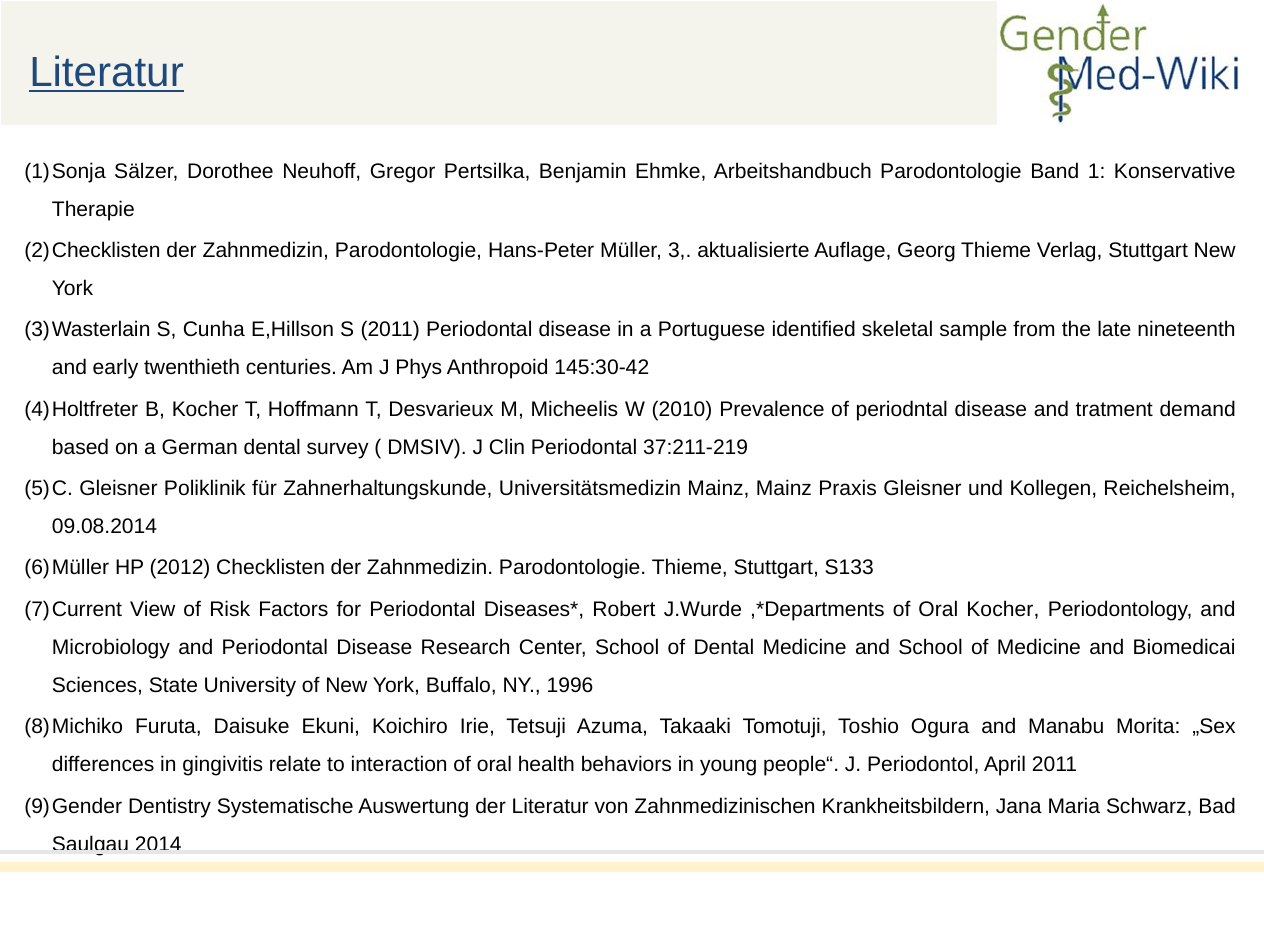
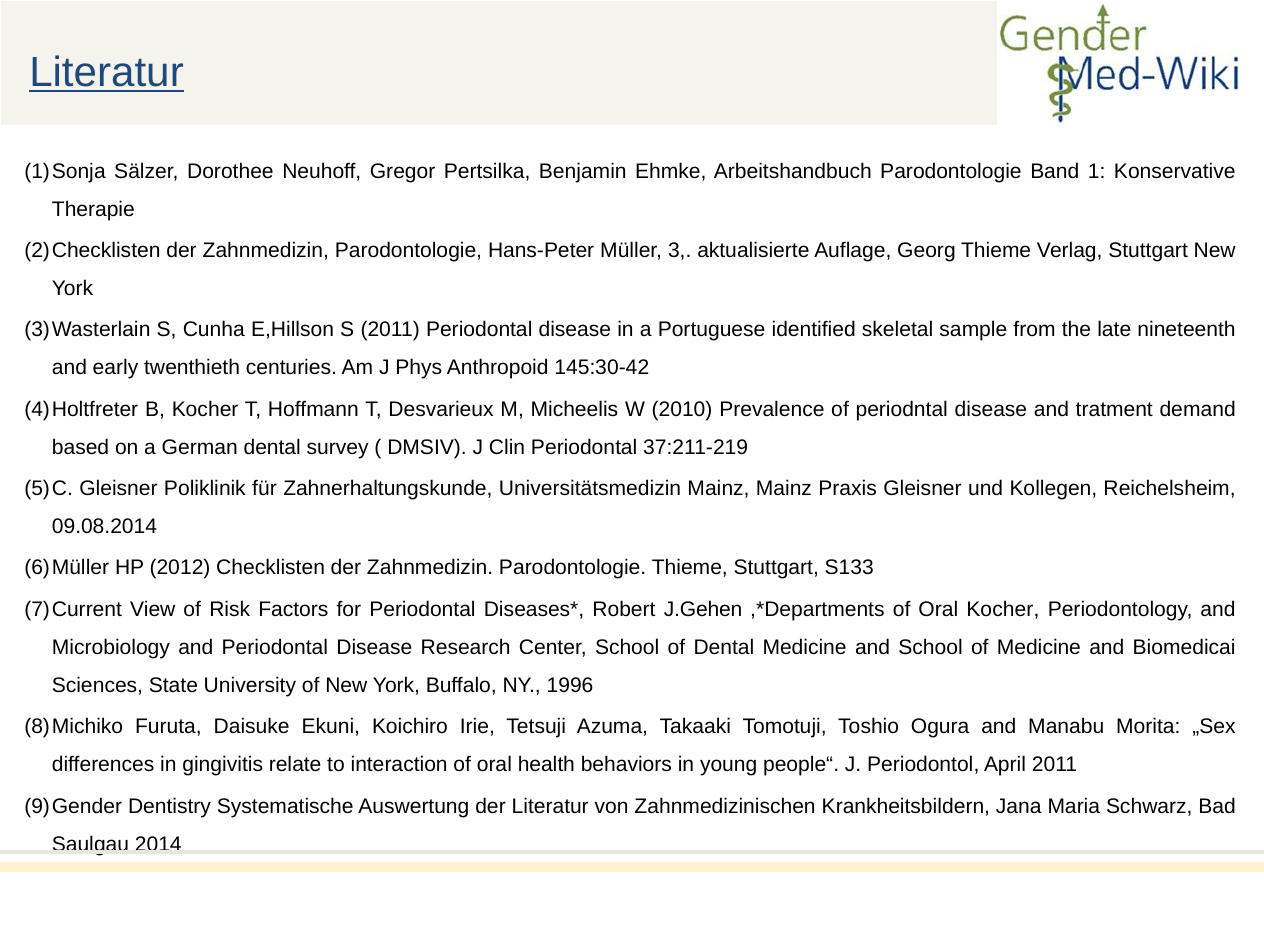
J.Wurde: J.Wurde -> J.Gehen
